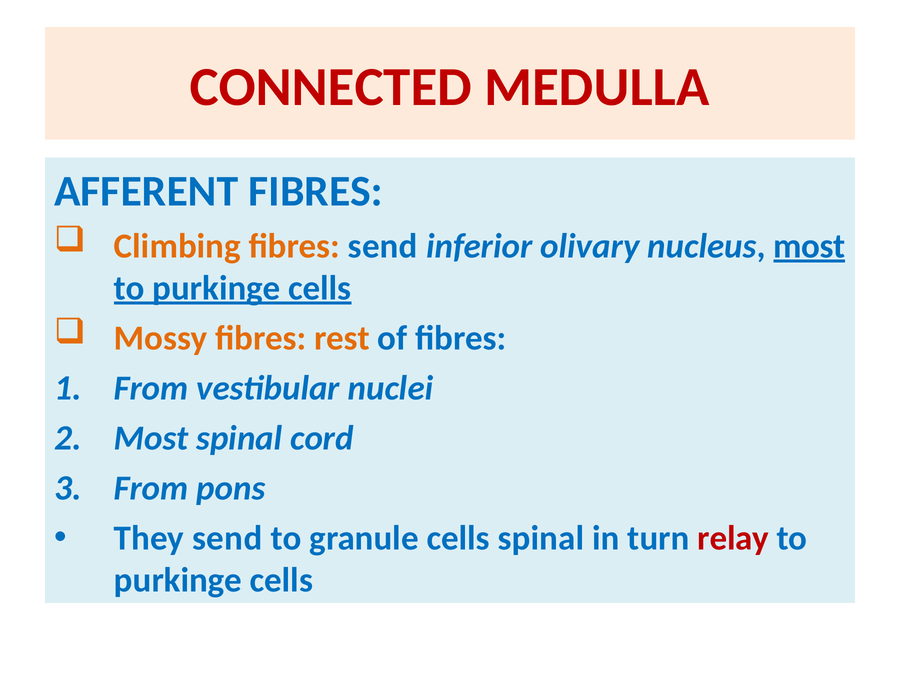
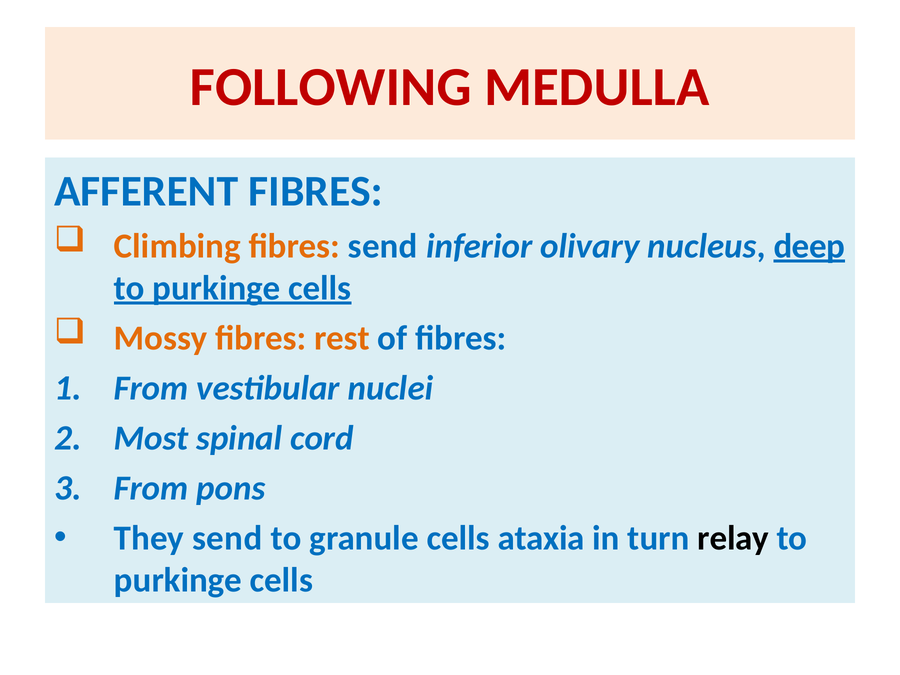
CONNECTED: CONNECTED -> FOLLOWING
nucleus most: most -> deep
cells spinal: spinal -> ataxia
relay colour: red -> black
